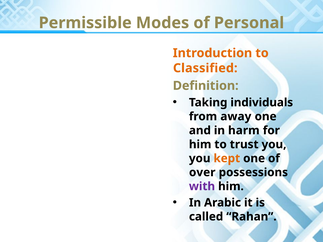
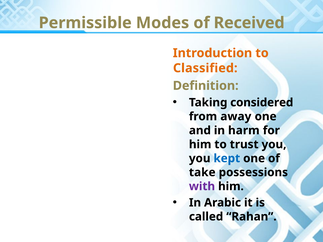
Personal: Personal -> Received
individuals: individuals -> considered
kept colour: orange -> blue
over: over -> take
